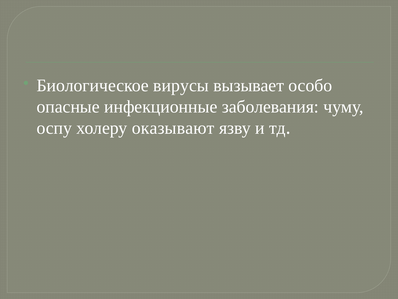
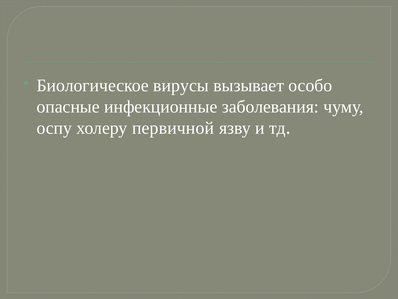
оказывают: оказывают -> первичной
